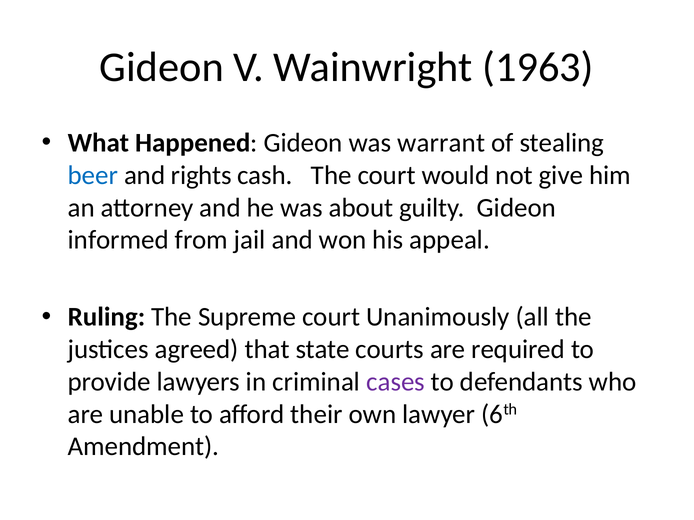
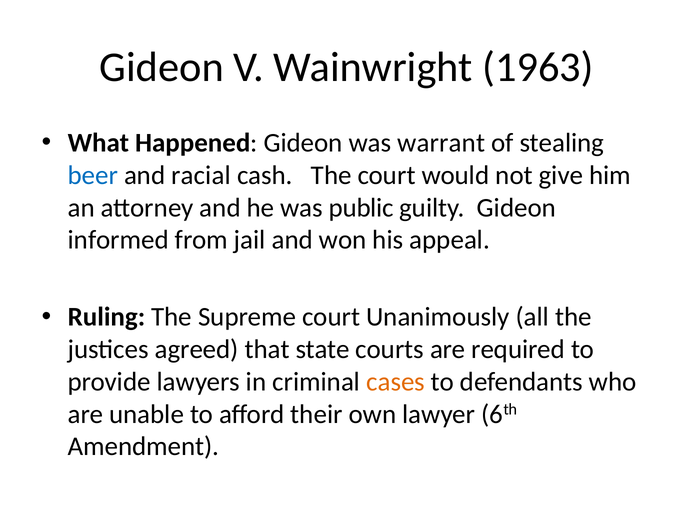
rights: rights -> racial
about: about -> public
cases colour: purple -> orange
